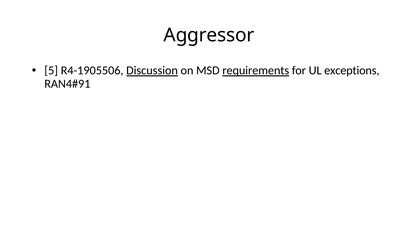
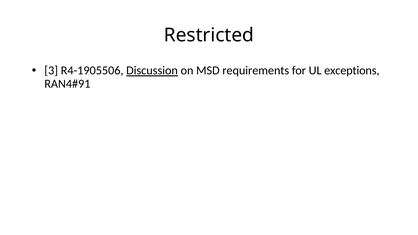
Aggressor: Aggressor -> Restricted
5: 5 -> 3
requirements underline: present -> none
